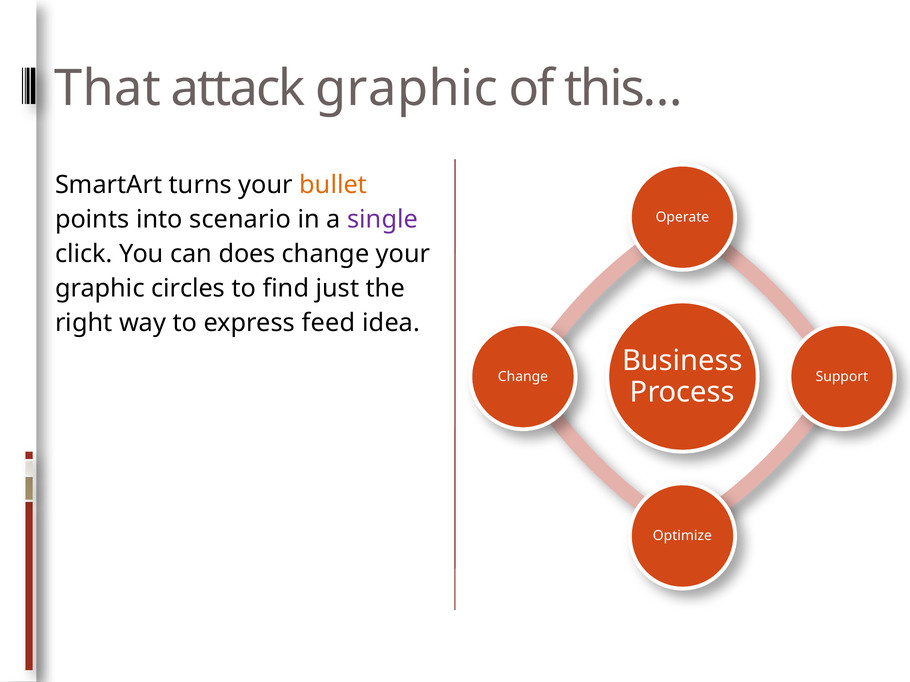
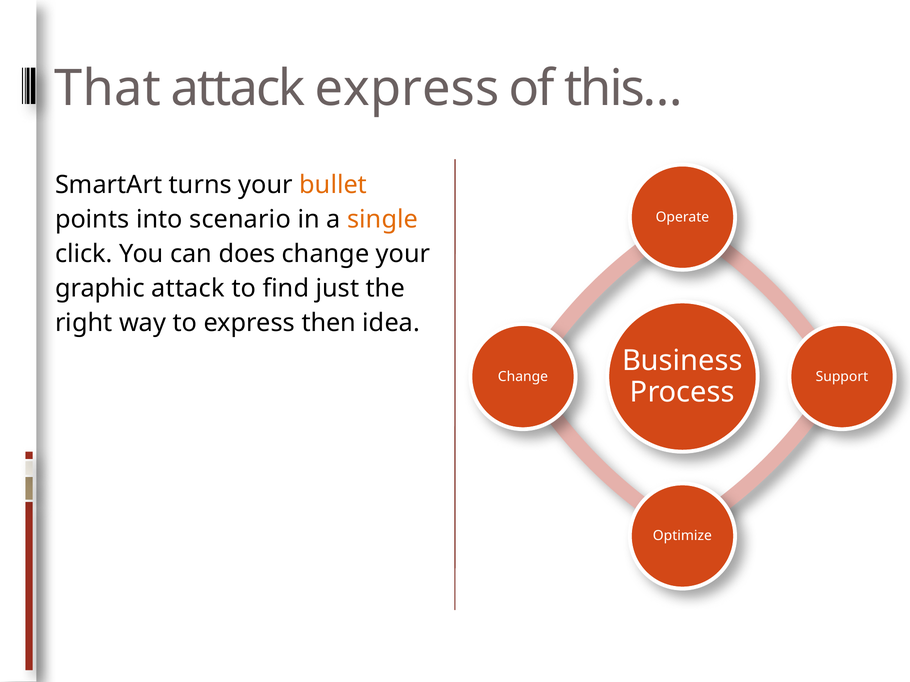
attack graphic: graphic -> express
single colour: purple -> orange
graphic circles: circles -> attack
feed: feed -> then
